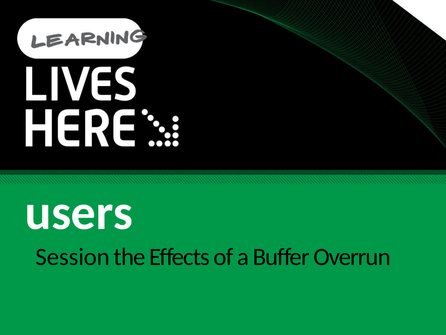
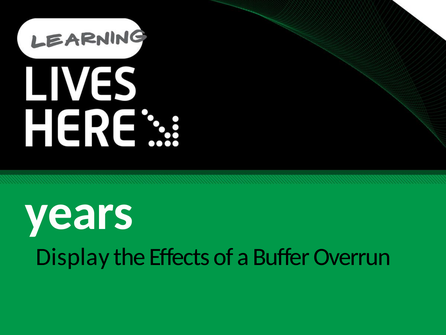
users: users -> years
Session: Session -> Display
